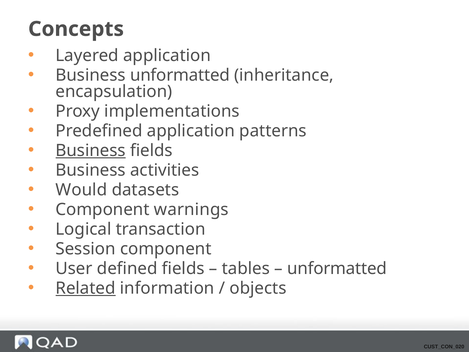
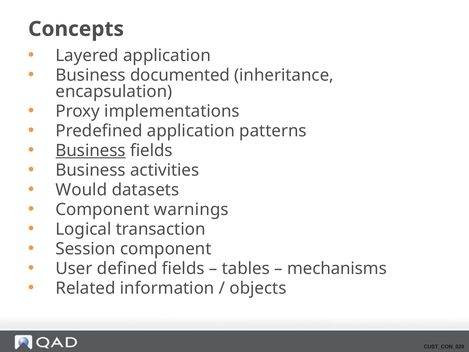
Business unformatted: unformatted -> documented
unformatted at (337, 268): unformatted -> mechanisms
Related underline: present -> none
